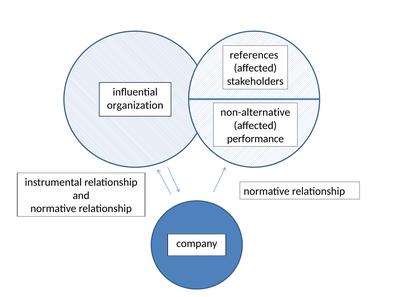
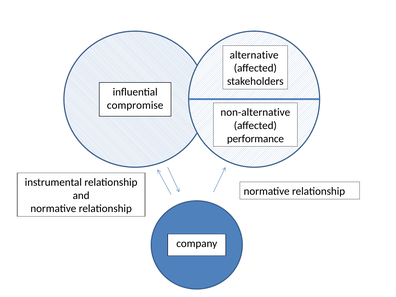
references: references -> alternative
organization: organization -> compromise
